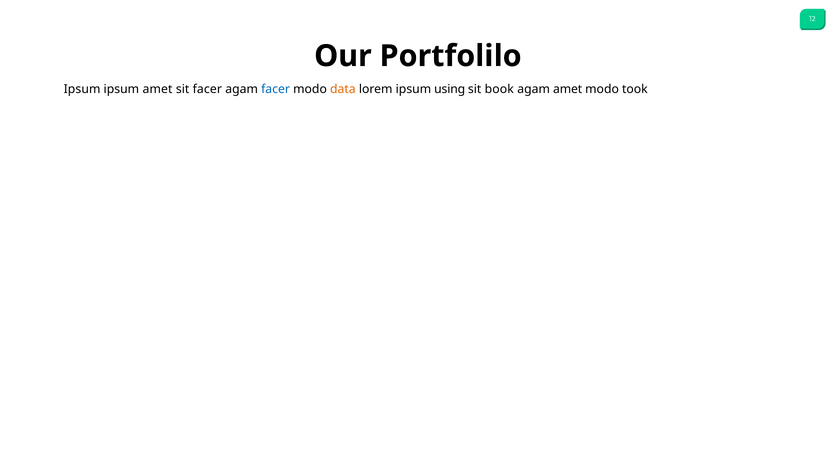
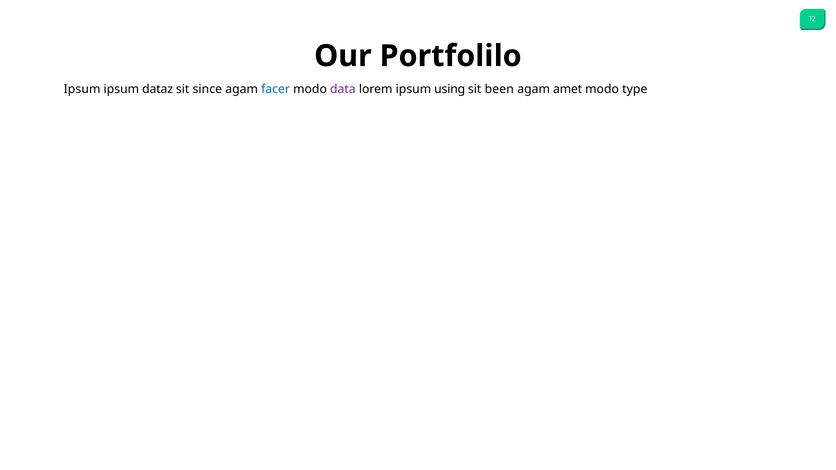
ipsum amet: amet -> dataz
sit facer: facer -> since
data colour: orange -> purple
book: book -> been
took: took -> type
